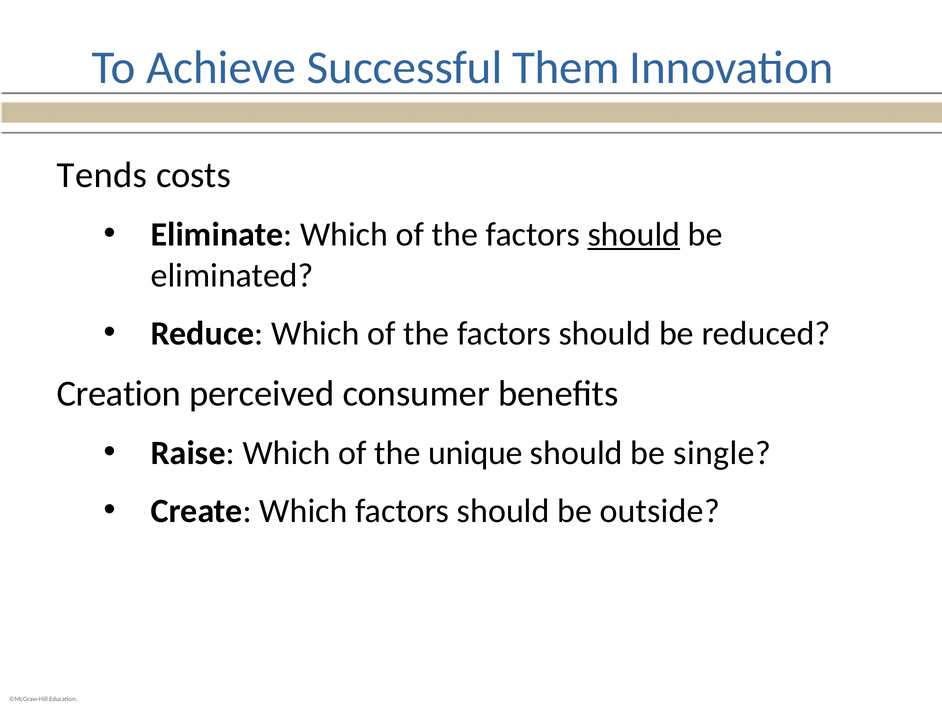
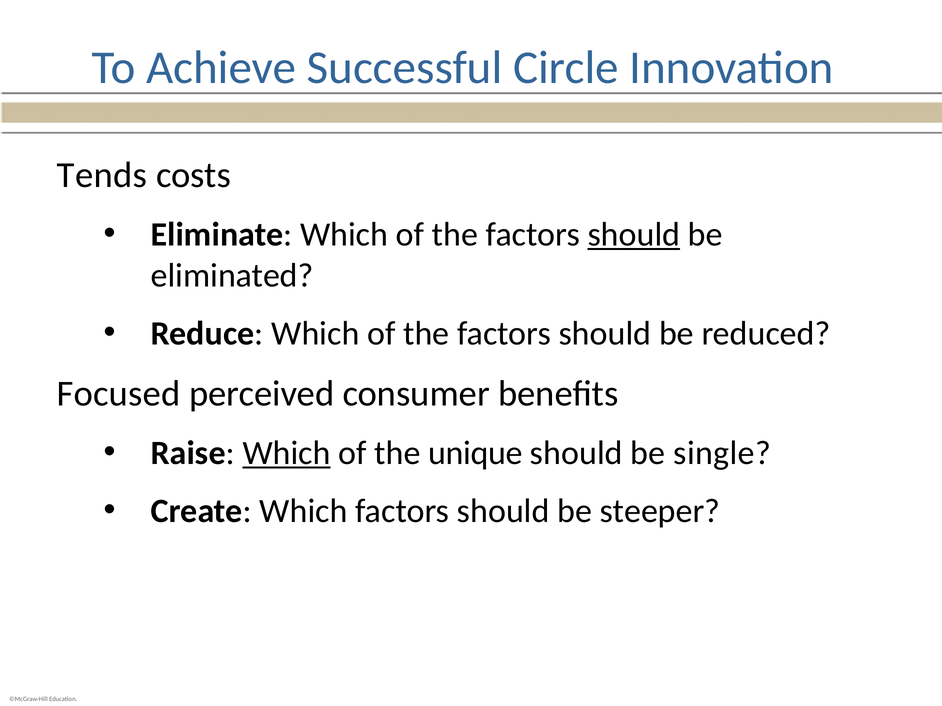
Them: Them -> Circle
Creation: Creation -> Focused
Which at (287, 453) underline: none -> present
outside: outside -> steeper
